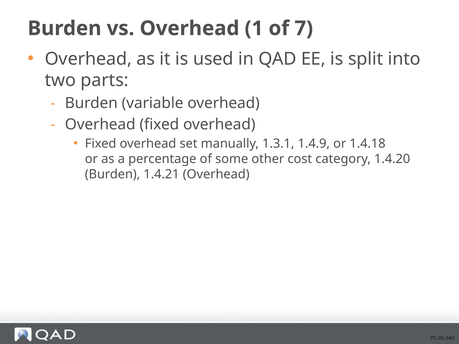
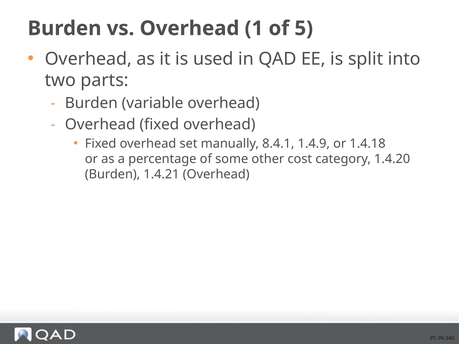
7: 7 -> 5
1.3.1: 1.3.1 -> 8.4.1
